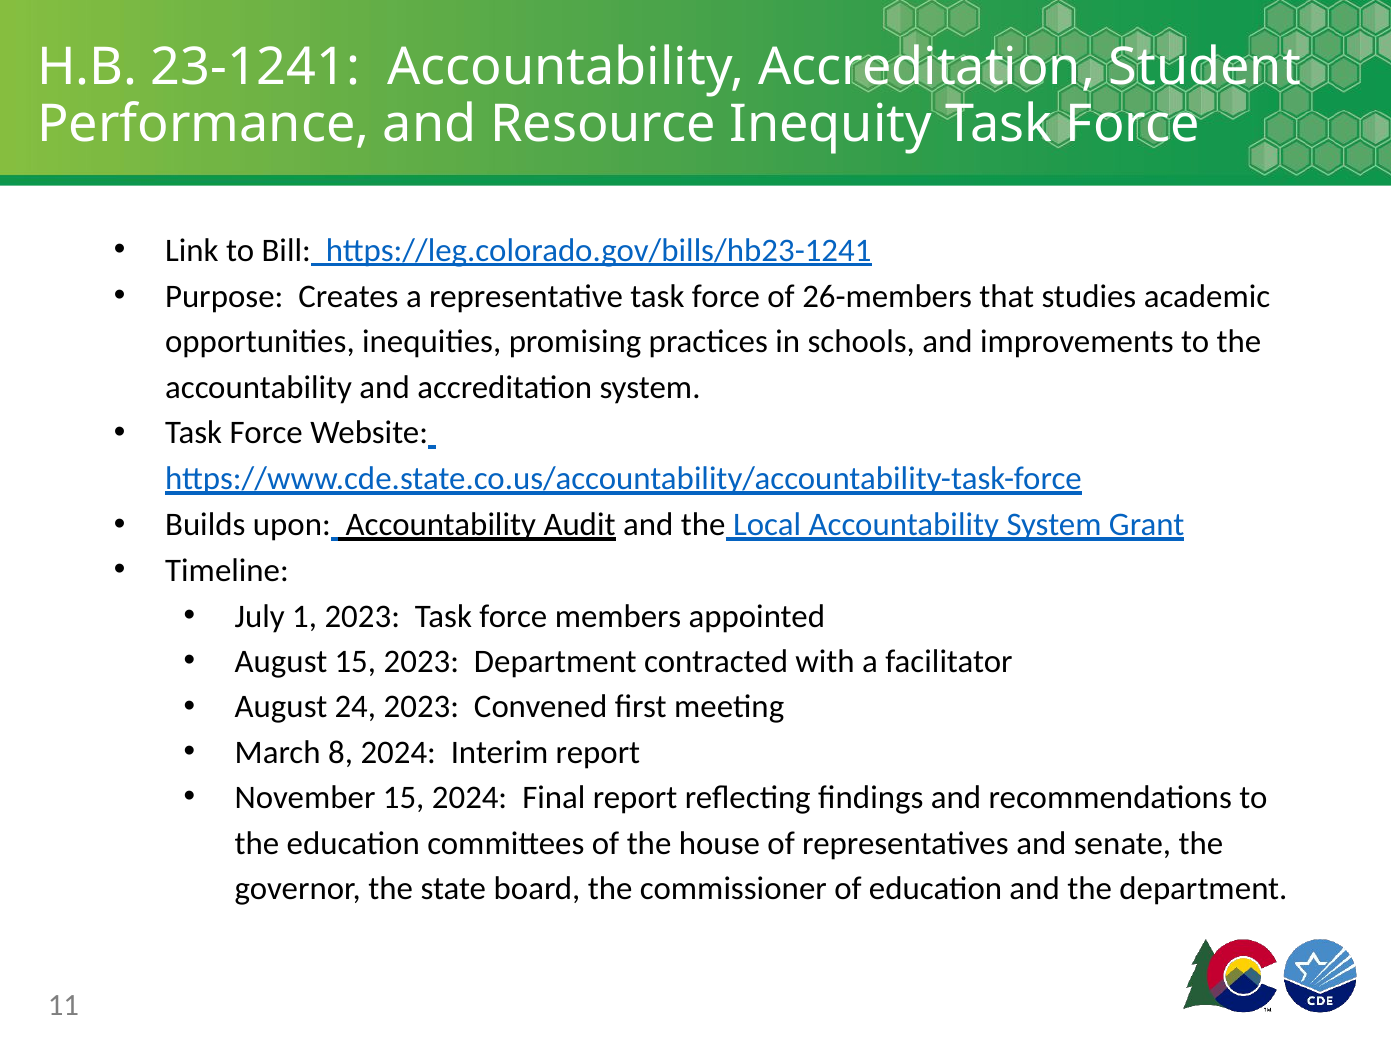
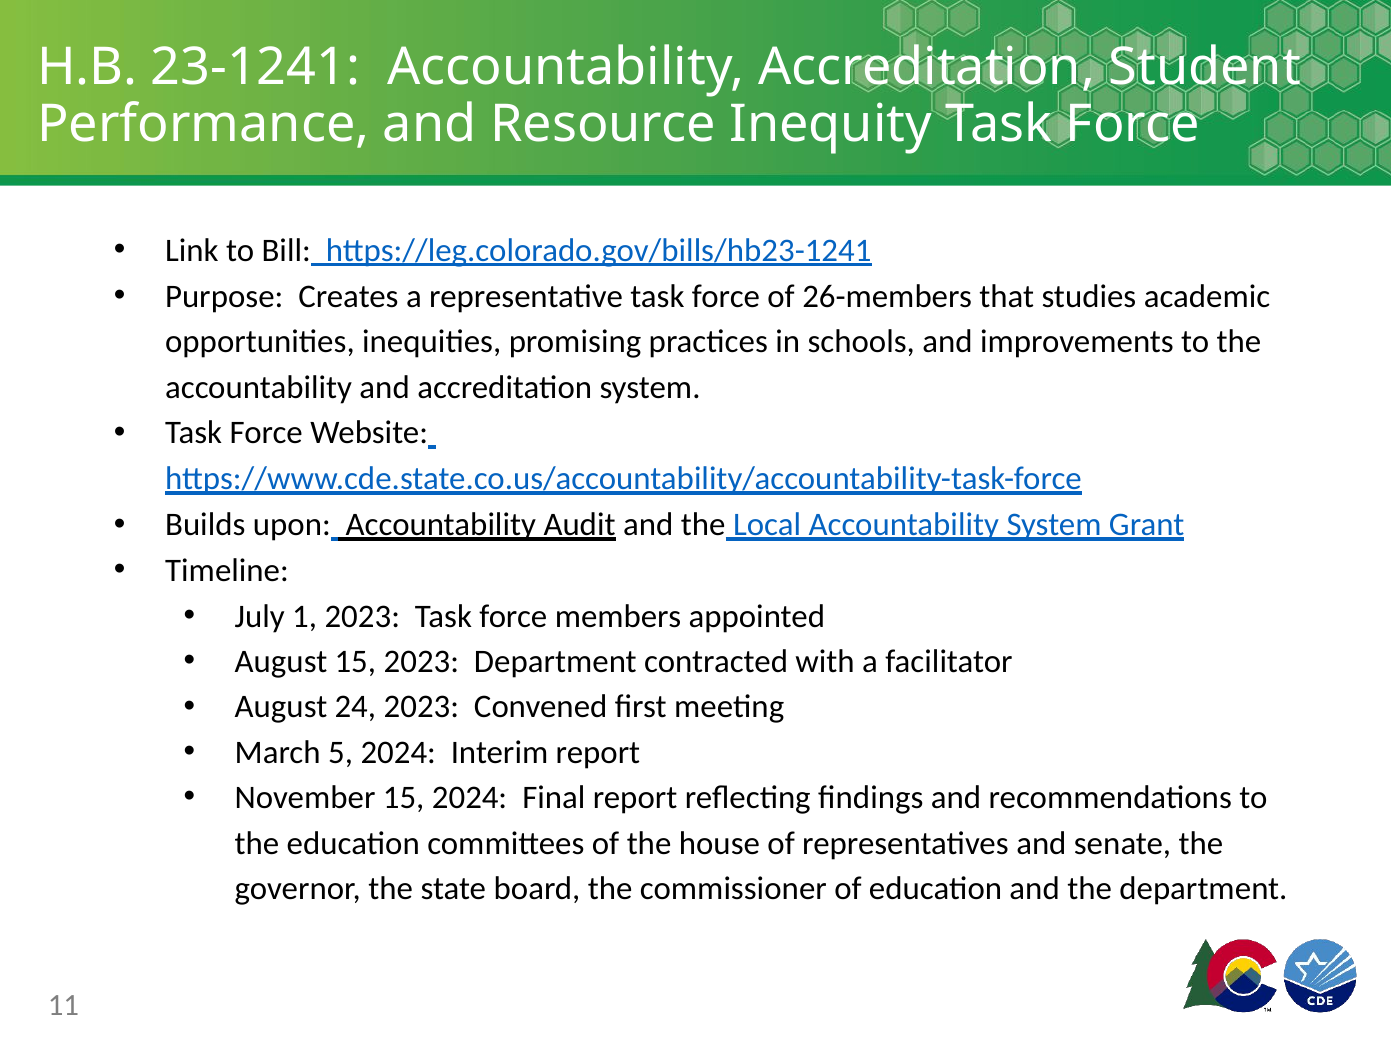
8: 8 -> 5
